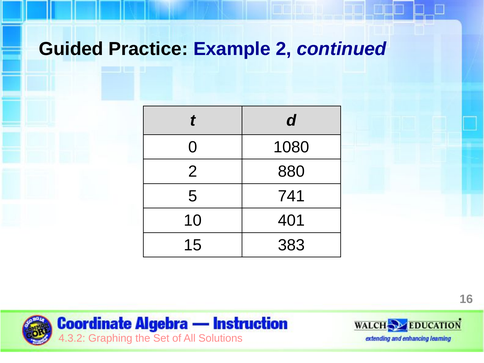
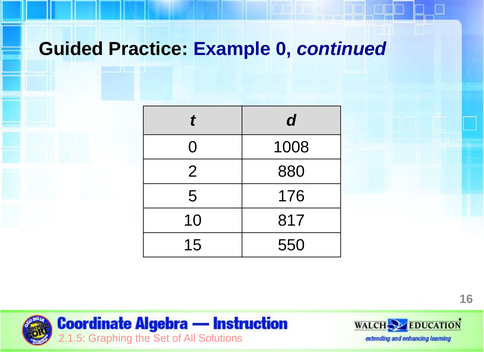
Example 2: 2 -> 0
1080: 1080 -> 1008
741: 741 -> 176
401: 401 -> 817
383: 383 -> 550
4.3.2: 4.3.2 -> 2.1.5
